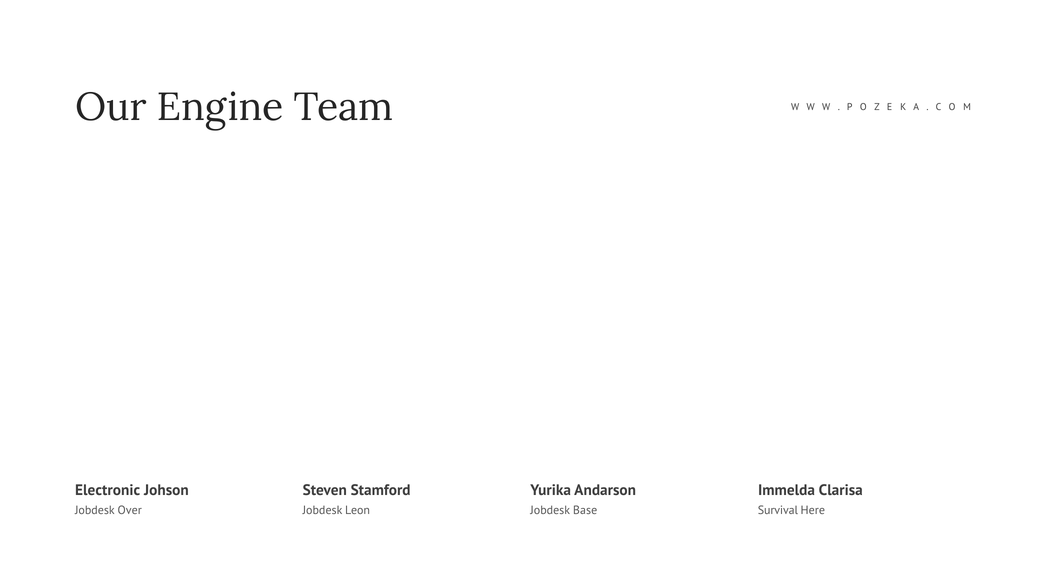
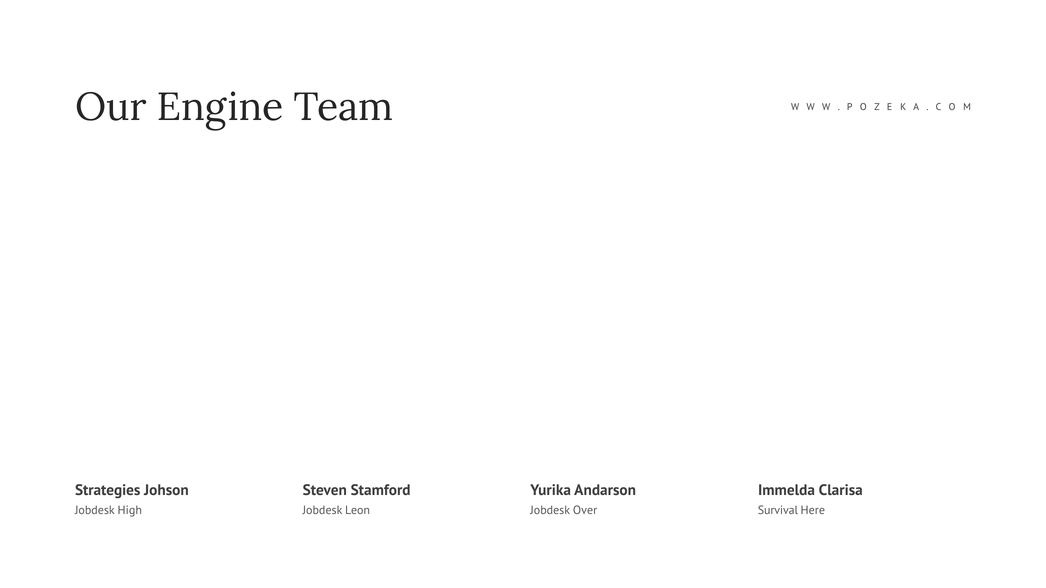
Electronic: Electronic -> Strategies
Over: Over -> High
Base: Base -> Over
